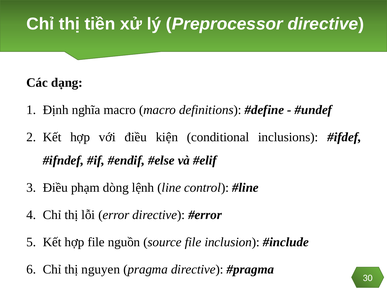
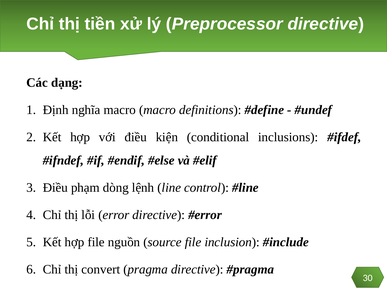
nguyen: nguyen -> convert
